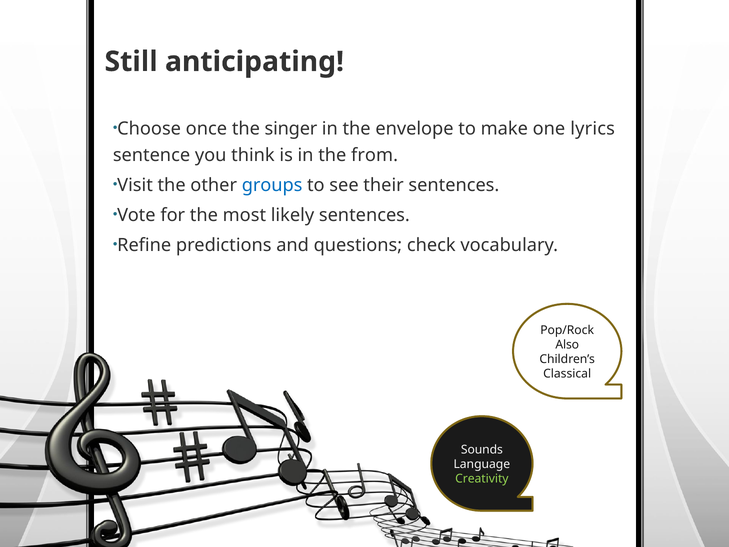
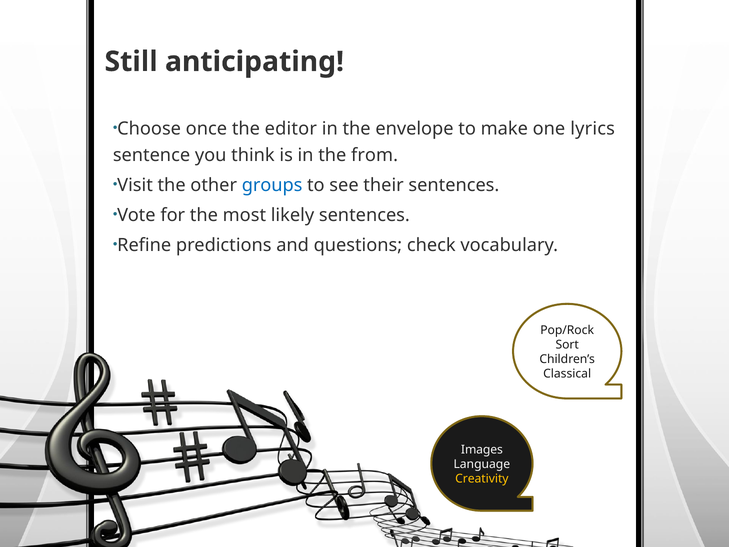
singer: singer -> editor
Also: Also -> Sort
Sounds: Sounds -> Images
Creativity colour: light green -> yellow
